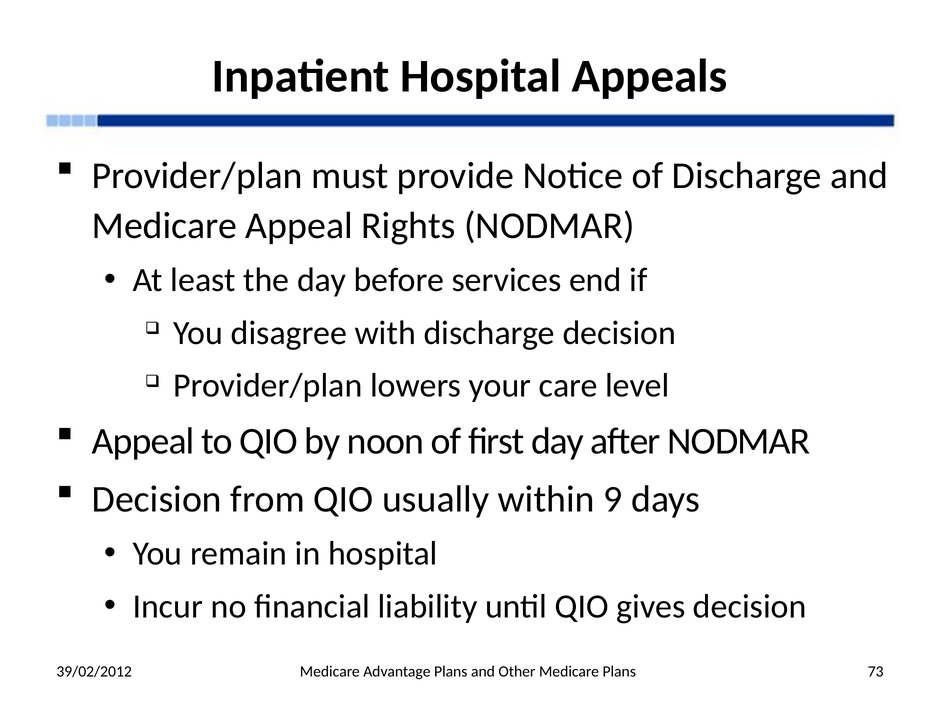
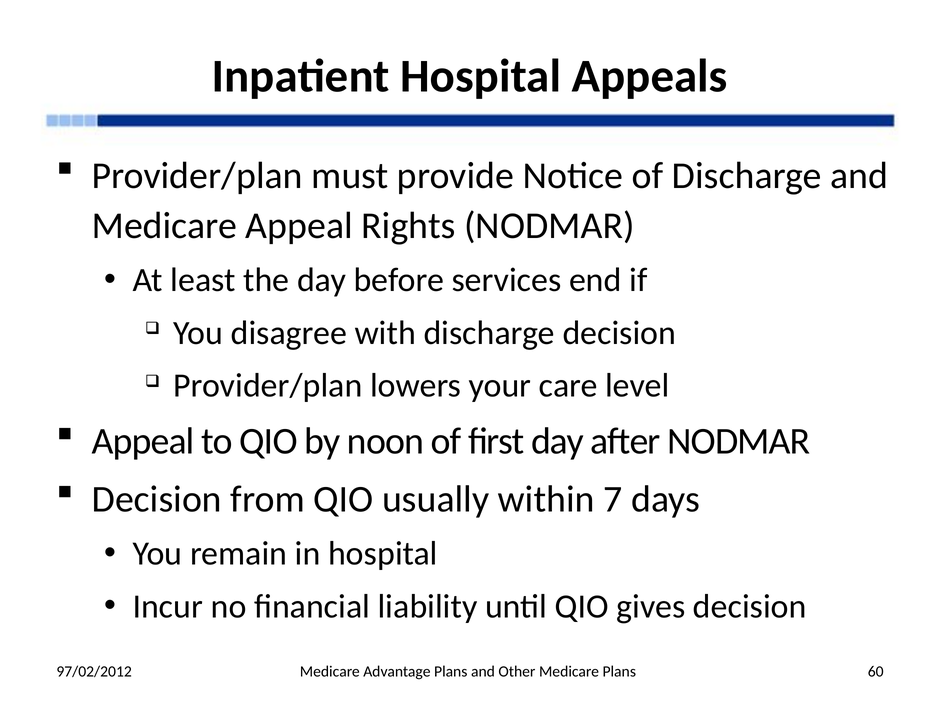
9: 9 -> 7
39/02/2012: 39/02/2012 -> 97/02/2012
73: 73 -> 60
